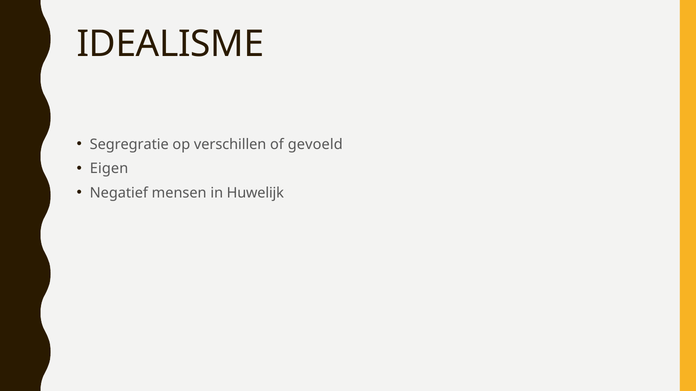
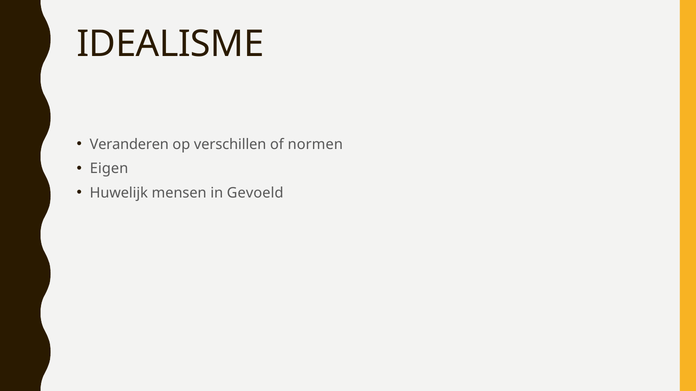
Segregratie: Segregratie -> Veranderen
gevoeld: gevoeld -> normen
Negatief: Negatief -> Huwelijk
Huwelijk: Huwelijk -> Gevoeld
